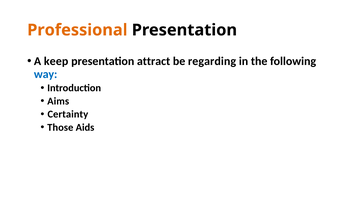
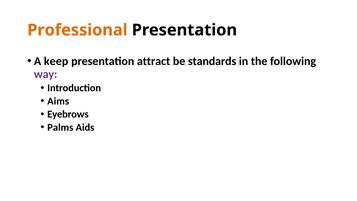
regarding: regarding -> standards
way colour: blue -> purple
Certainty: Certainty -> Eyebrows
Those: Those -> Palms
